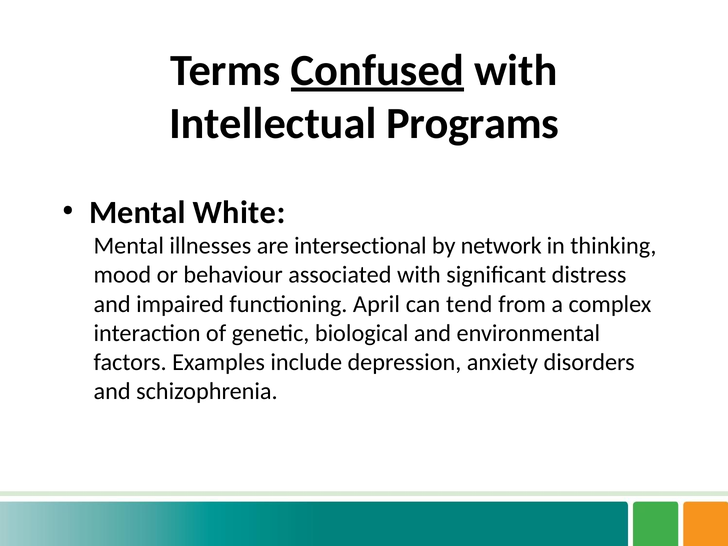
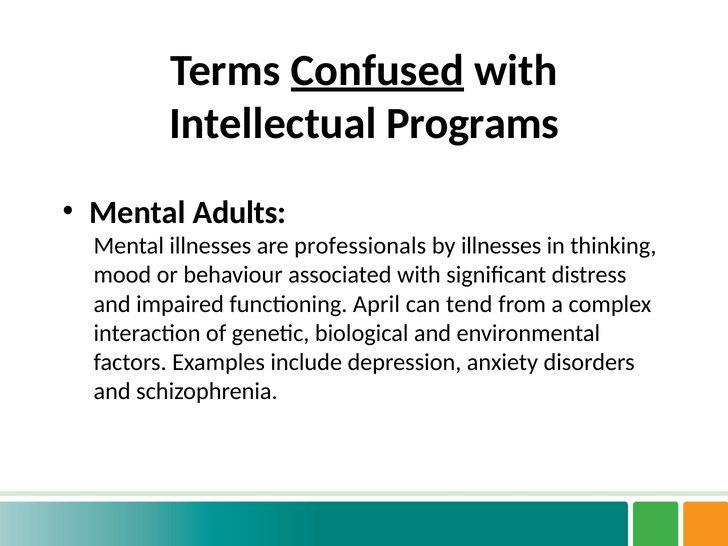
White: White -> Adults
intersectional: intersectional -> professionals
by network: network -> illnesses
